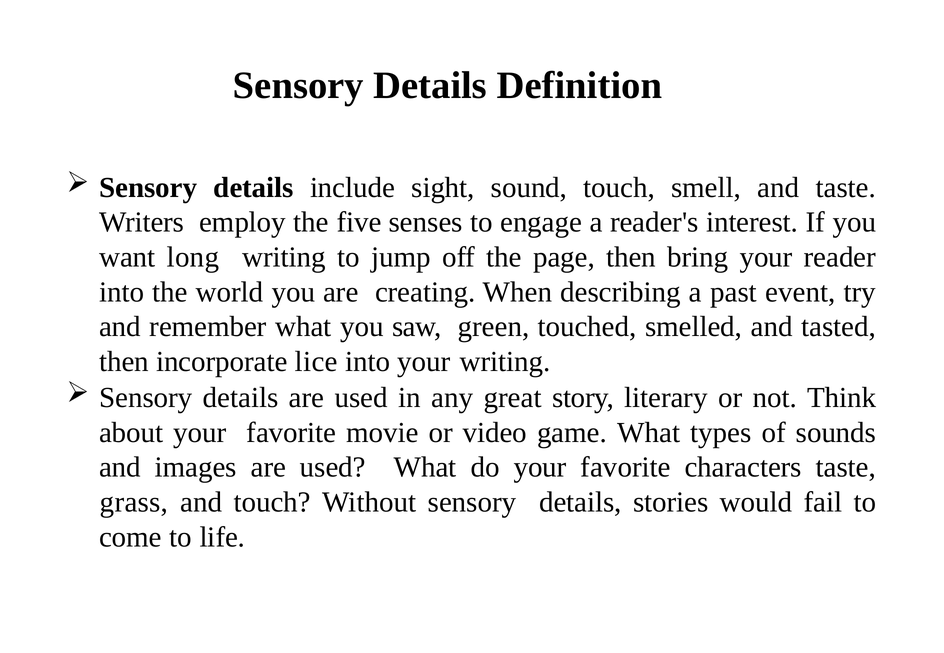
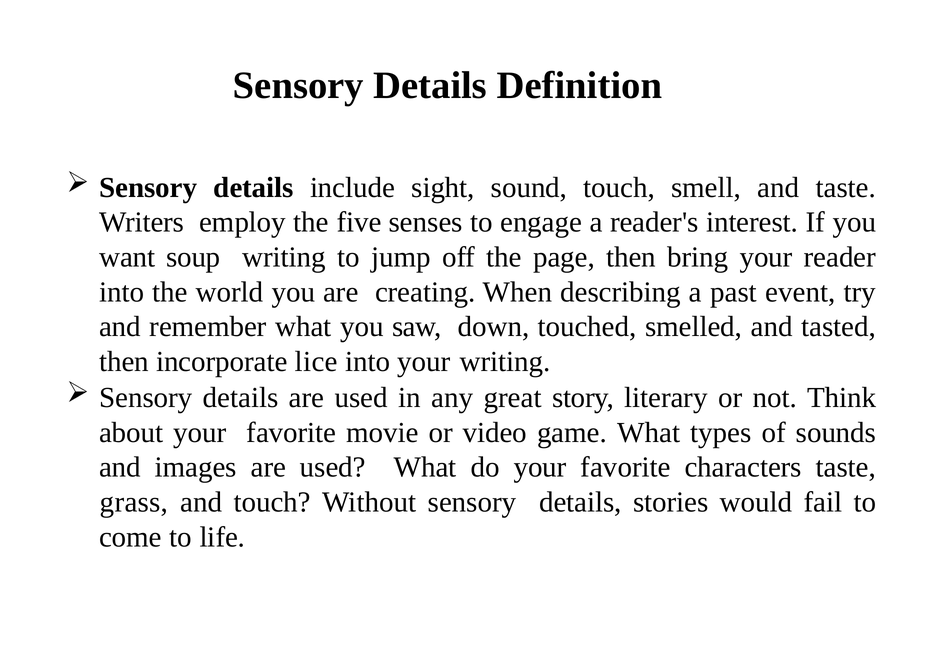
long: long -> soup
green: green -> down
